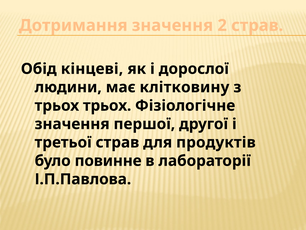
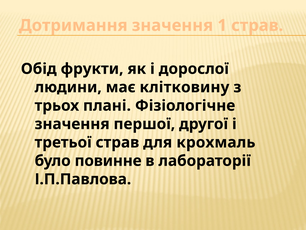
2: 2 -> 1
кінцеві: кінцеві -> фрукти
трьох трьох: трьох -> плані
продуктів: продуктів -> крохмаль
